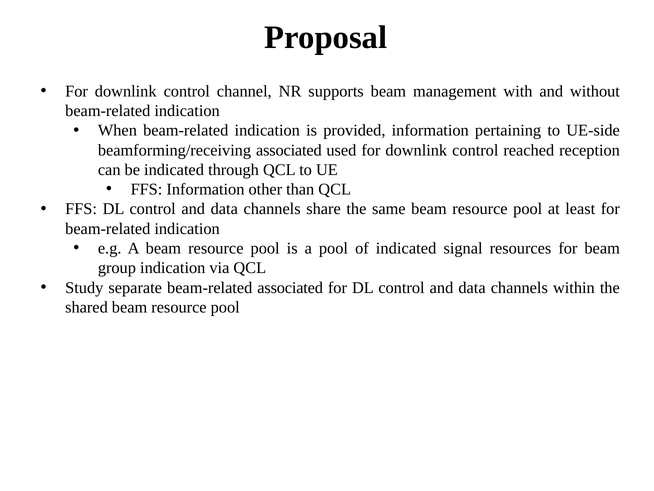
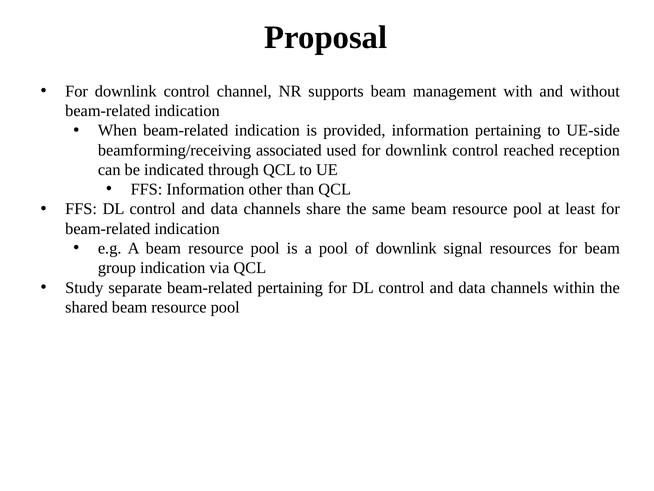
of indicated: indicated -> downlink
beam-related associated: associated -> pertaining
